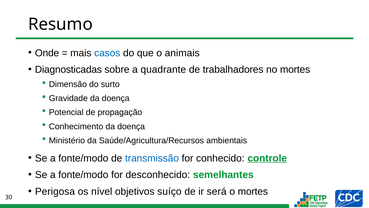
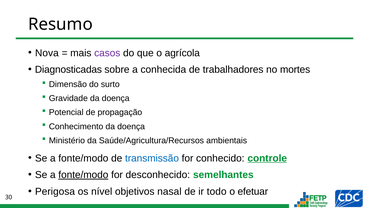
Onde: Onde -> Nova
casos colour: blue -> purple
animais: animais -> agrícola
quadrante: quadrante -> conhecida
fonte/modo at (83, 174) underline: none -> present
suíço: suíço -> nasal
será: será -> todo
o mortes: mortes -> efetuar
